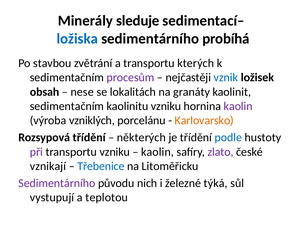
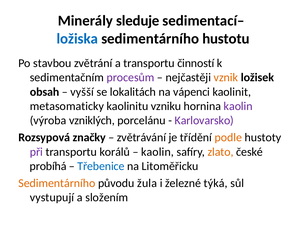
probíhá: probíhá -> hustotu
kterých: kterých -> činností
vznik colour: blue -> orange
nese: nese -> vyšší
granáty: granáty -> vápenci
sedimentačním at (67, 106): sedimentačním -> metasomaticky
Karlovarsko colour: orange -> purple
Rozsypová třídění: třídění -> značky
některých: některých -> zvětrávání
podle colour: blue -> orange
transportu vzniku: vzniku -> korálů
zlato colour: purple -> orange
vznikají: vznikají -> probíhá
Sedimentárního at (57, 183) colour: purple -> orange
nich: nich -> žula
teplotou: teplotou -> složením
